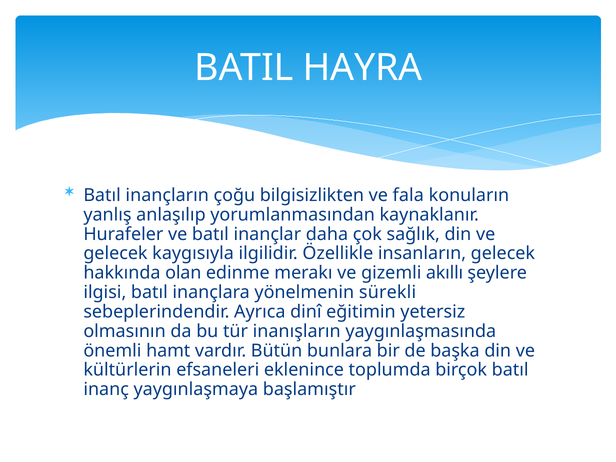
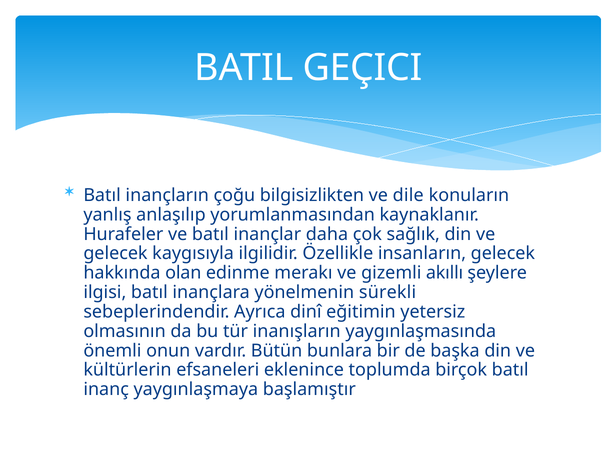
HAYRA: HAYRA -> GEÇICI
fala: fala -> dile
hamt: hamt -> onun
